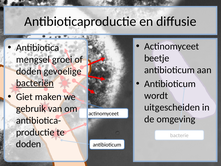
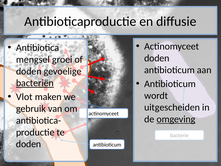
beetje at (157, 58): beetje -> doden
Giet: Giet -> Vlot
omgeving underline: none -> present
